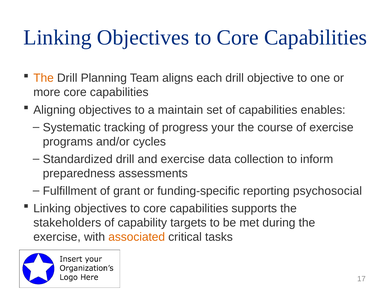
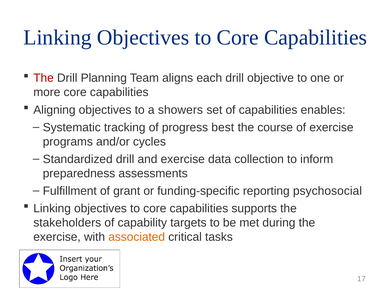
The at (44, 78) colour: orange -> red
maintain: maintain -> showers
your: your -> best
